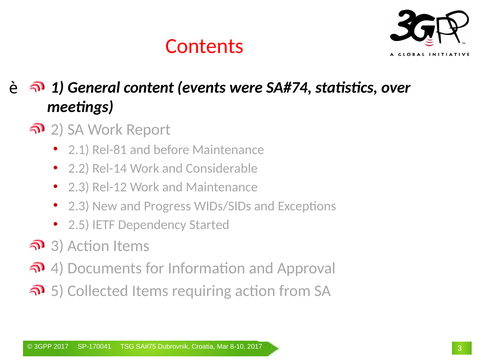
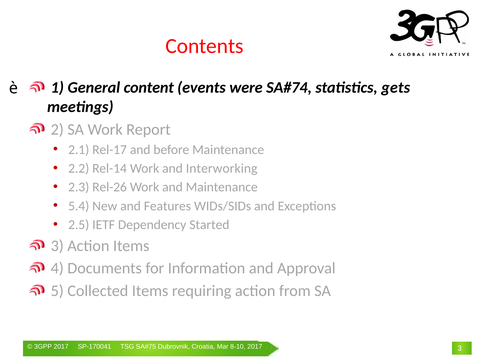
over: over -> gets
Rel-81: Rel-81 -> Rel-17
Considerable: Considerable -> Interworking
Rel-12: Rel-12 -> Rel-26
2.3 at (79, 206): 2.3 -> 5.4
Progress: Progress -> Features
